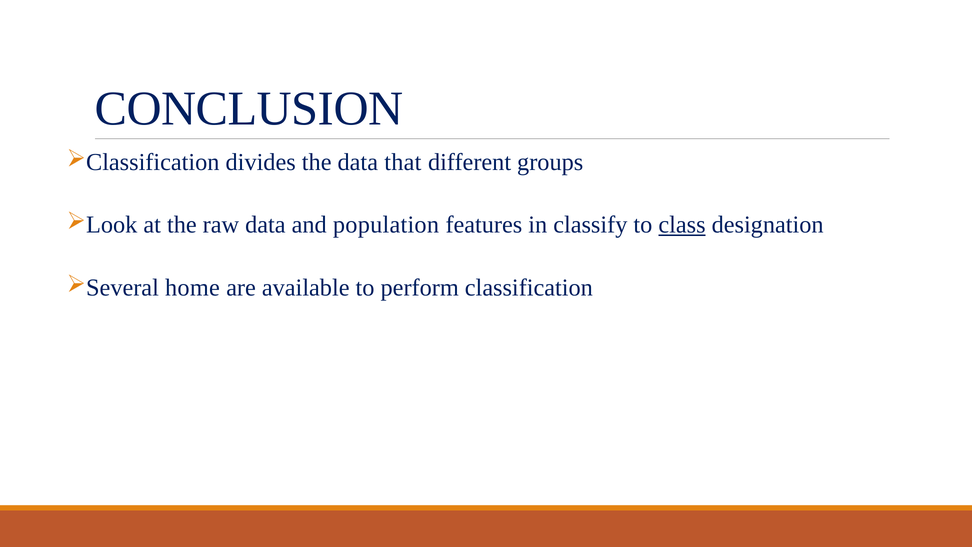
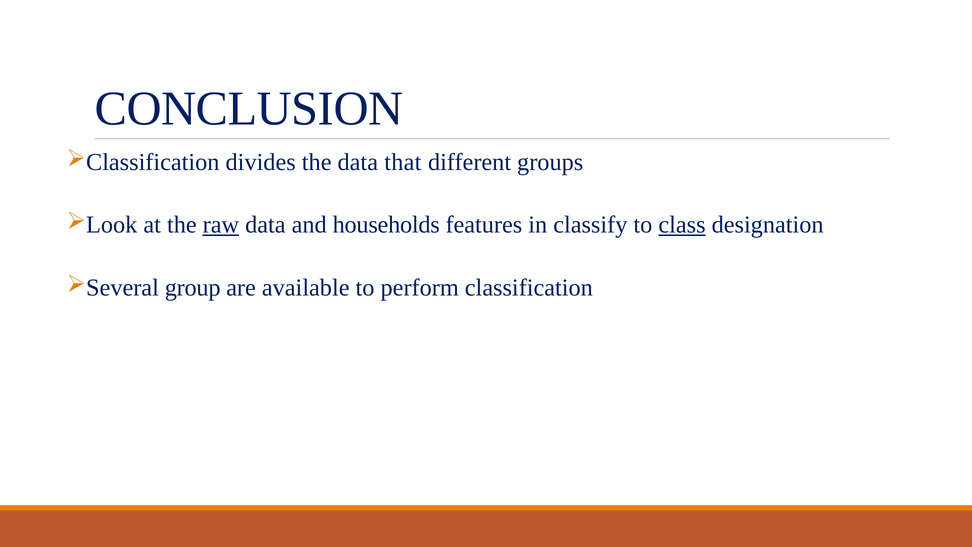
raw underline: none -> present
population: population -> households
home: home -> group
